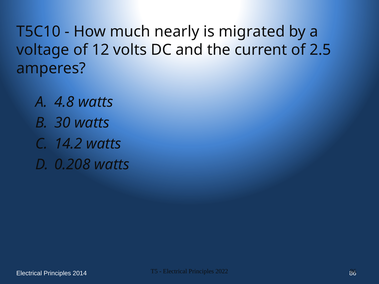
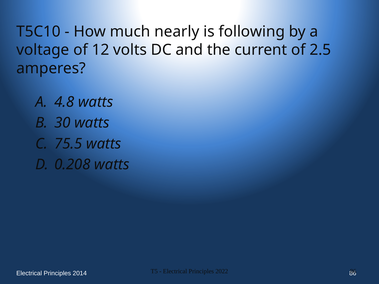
migrated: migrated -> following
14.2: 14.2 -> 75.5
